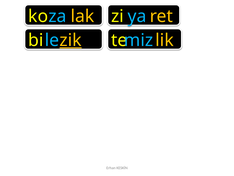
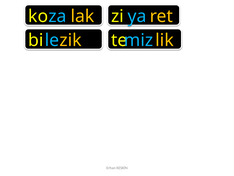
zik underline: present -> none
